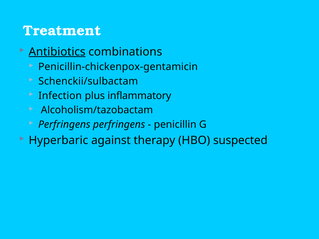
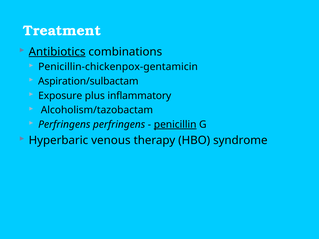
Schenckii/sulbactam: Schenckii/sulbactam -> Aspiration/sulbactam
Infection: Infection -> Exposure
penicillin underline: none -> present
against: against -> venous
suspected: suspected -> syndrome
